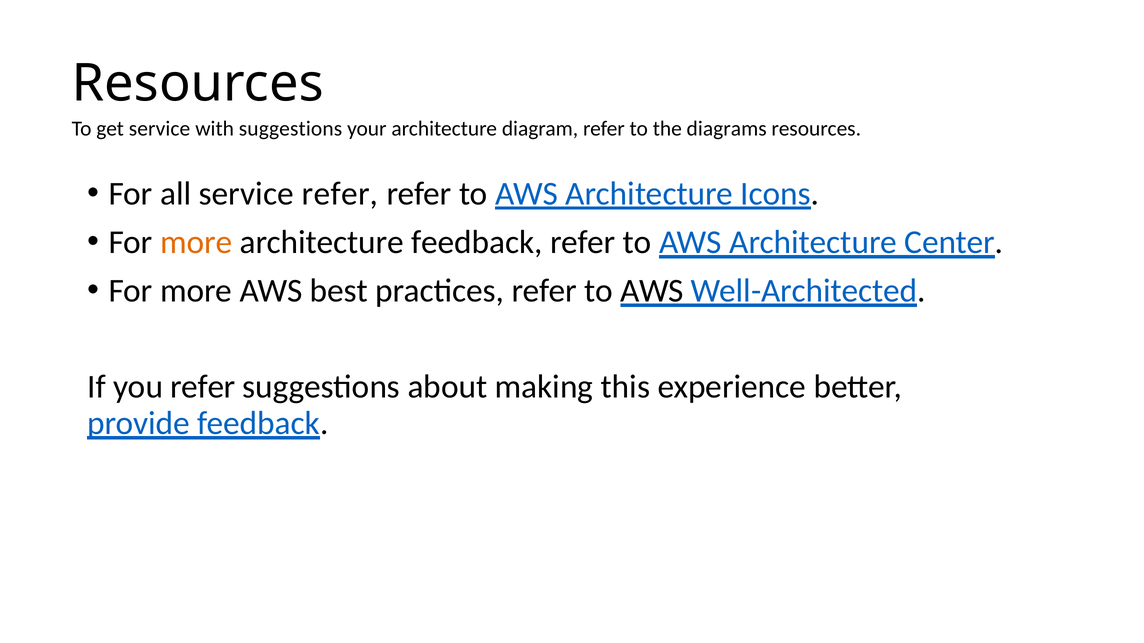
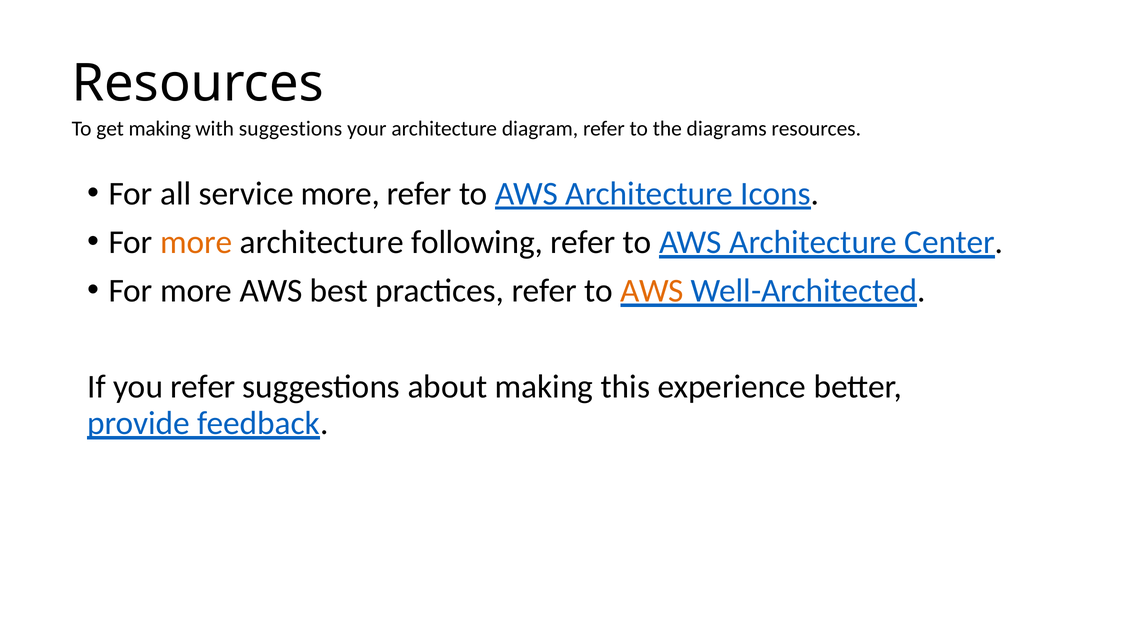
get service: service -> making
service refer: refer -> more
architecture feedback: feedback -> following
AWS at (652, 291) colour: black -> orange
